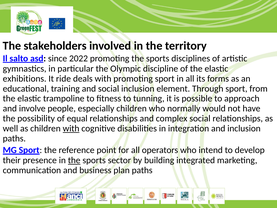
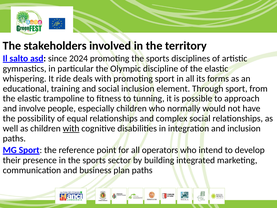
2022: 2022 -> 2024
exhibitions: exhibitions -> whispering
the at (74, 160) underline: present -> none
